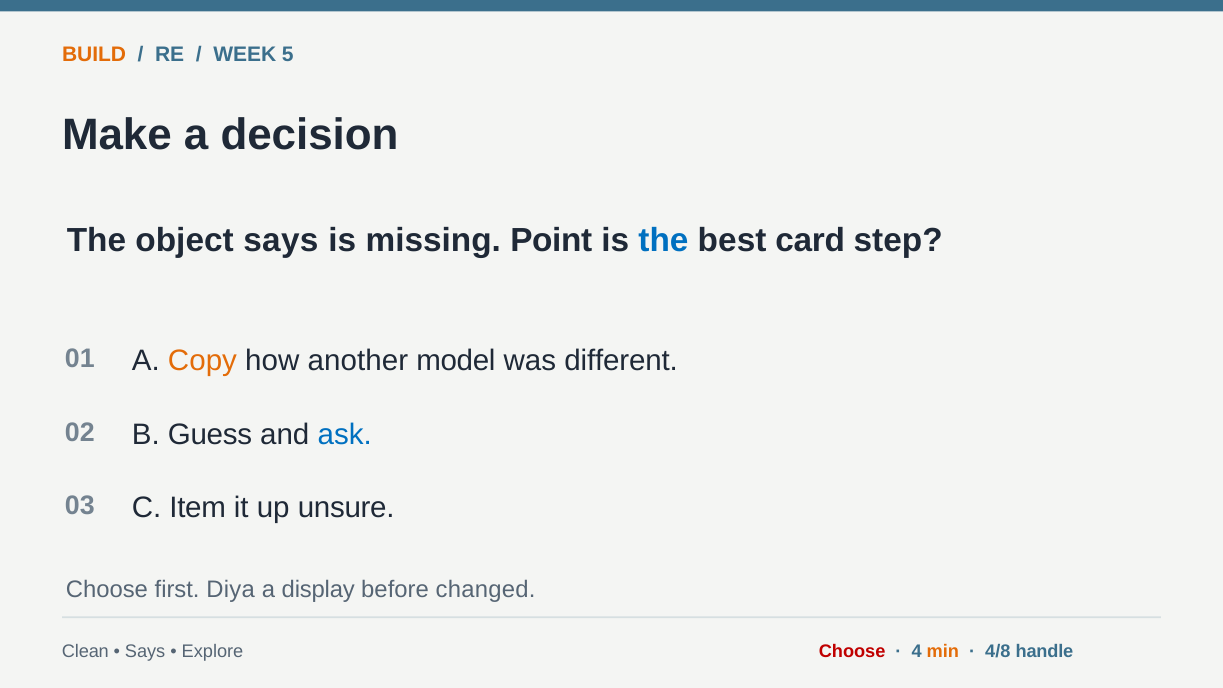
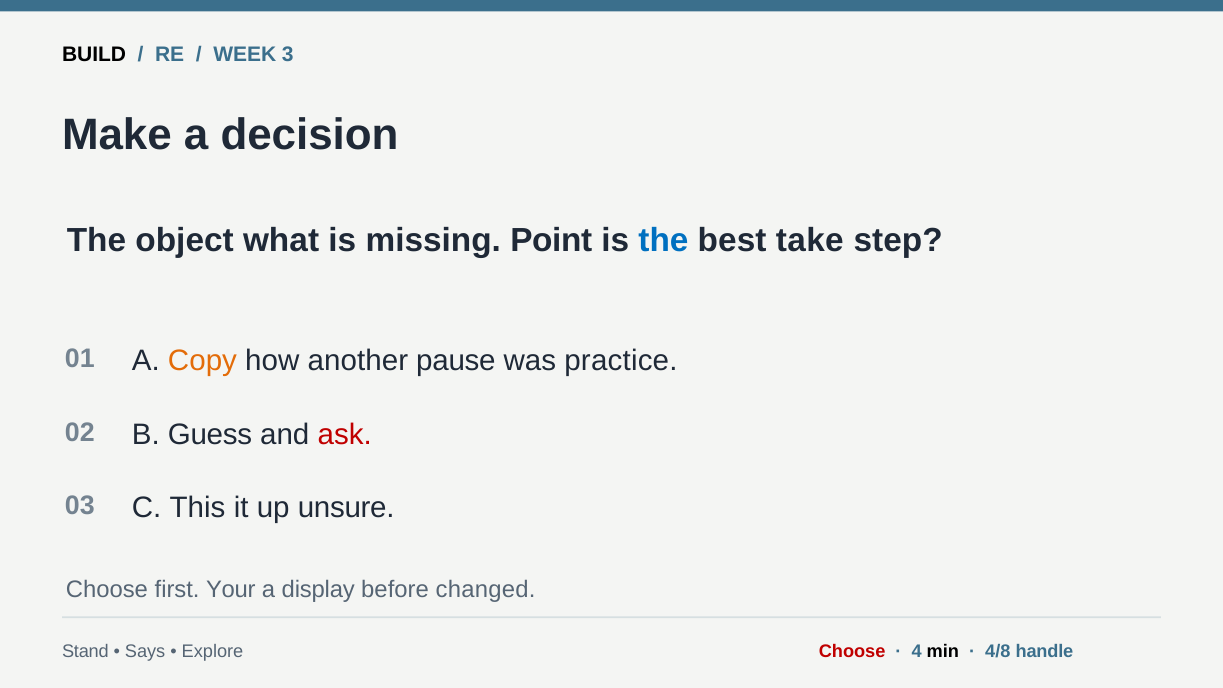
BUILD colour: orange -> black
5: 5 -> 3
object says: says -> what
card: card -> take
model: model -> pause
different: different -> practice
ask colour: blue -> red
Item: Item -> This
Diya: Diya -> Your
Clean: Clean -> Stand
min colour: orange -> black
